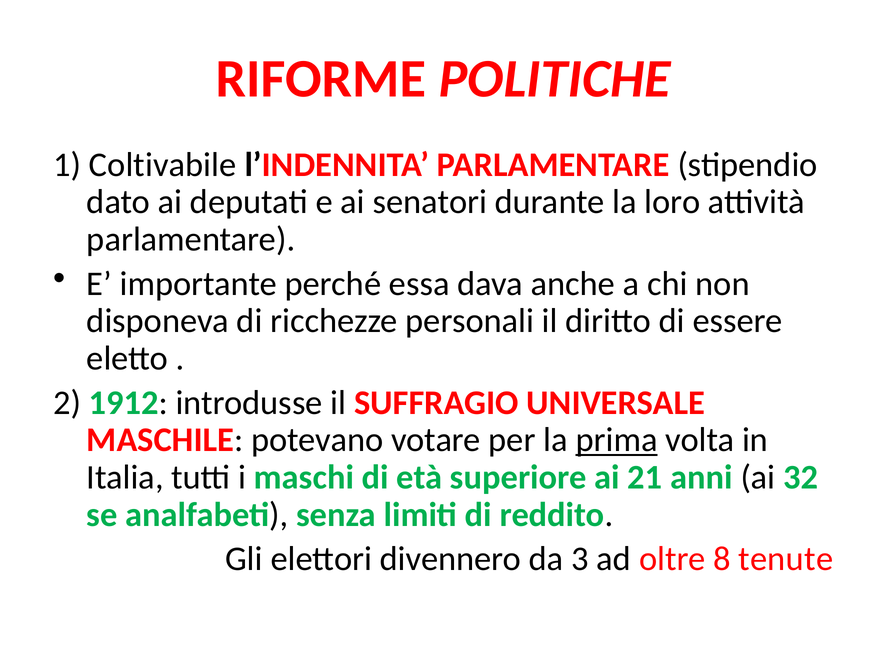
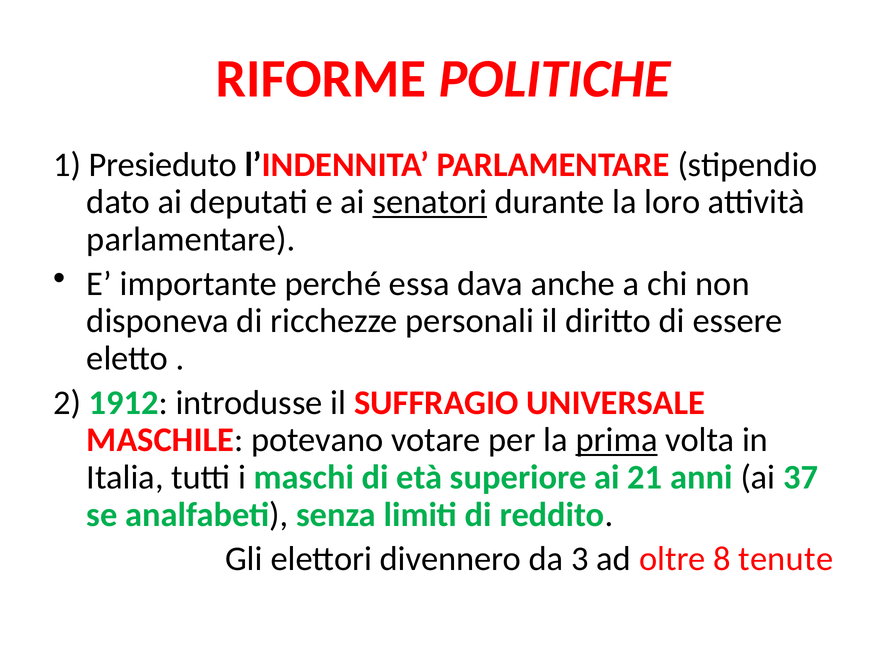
Coltivabile: Coltivabile -> Presieduto
senatori underline: none -> present
32: 32 -> 37
